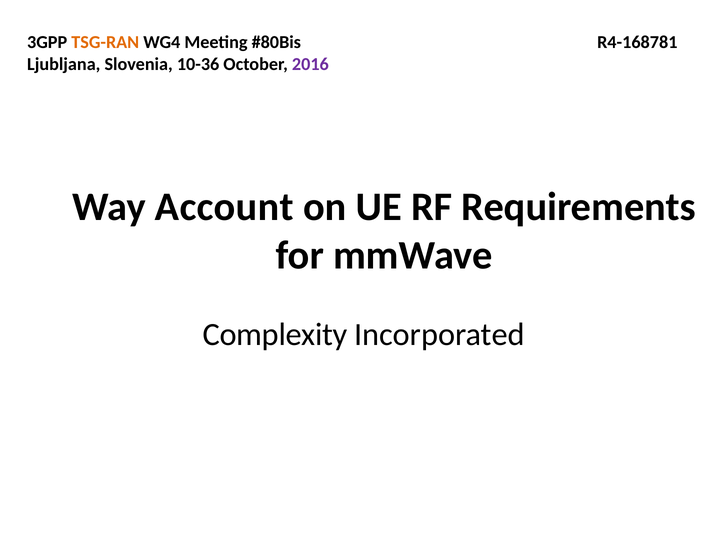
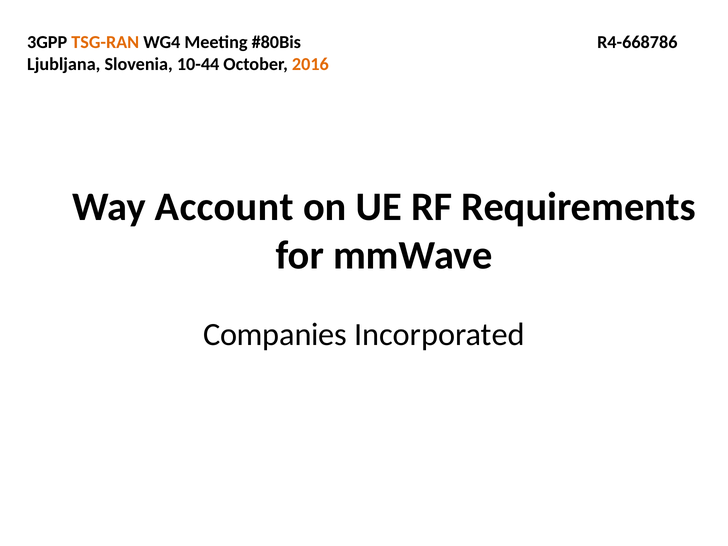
R4-168781: R4-168781 -> R4-668786
10-36: 10-36 -> 10-44
2016 colour: purple -> orange
Complexity: Complexity -> Companies
